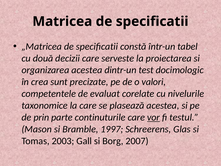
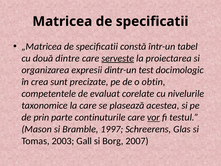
decizii: decizii -> dintre
serveste underline: none -> present
organizarea acestea: acestea -> expresii
valori: valori -> obtin
